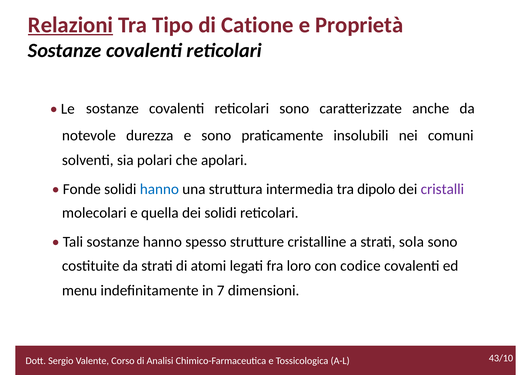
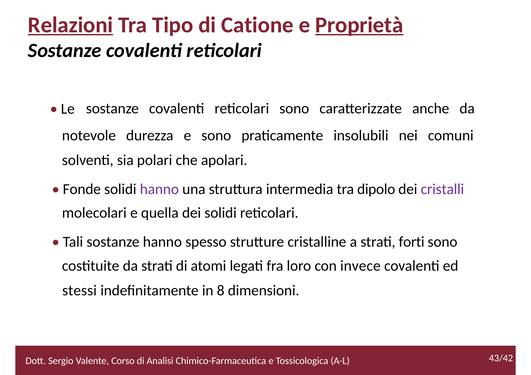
Proprietà underline: none -> present
hanno at (159, 189) colour: blue -> purple
sola: sola -> forti
codice: codice -> invece
menu: menu -> stessi
7: 7 -> 8
43/10: 43/10 -> 43/42
